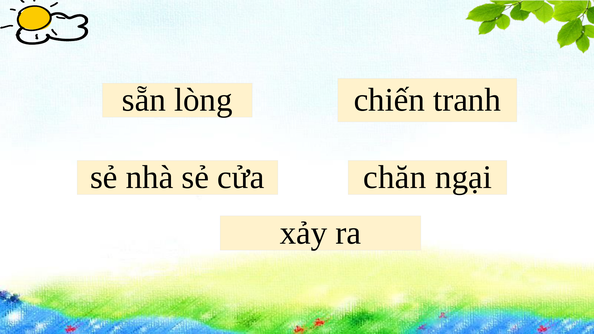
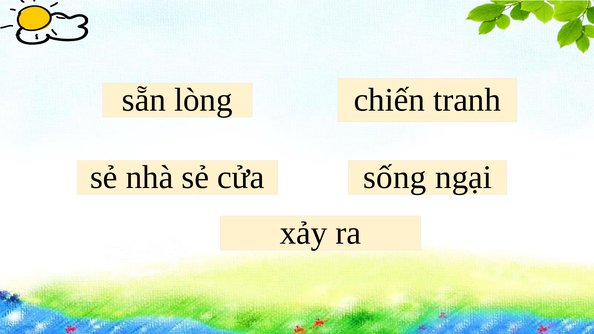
chăn: chăn -> sống
